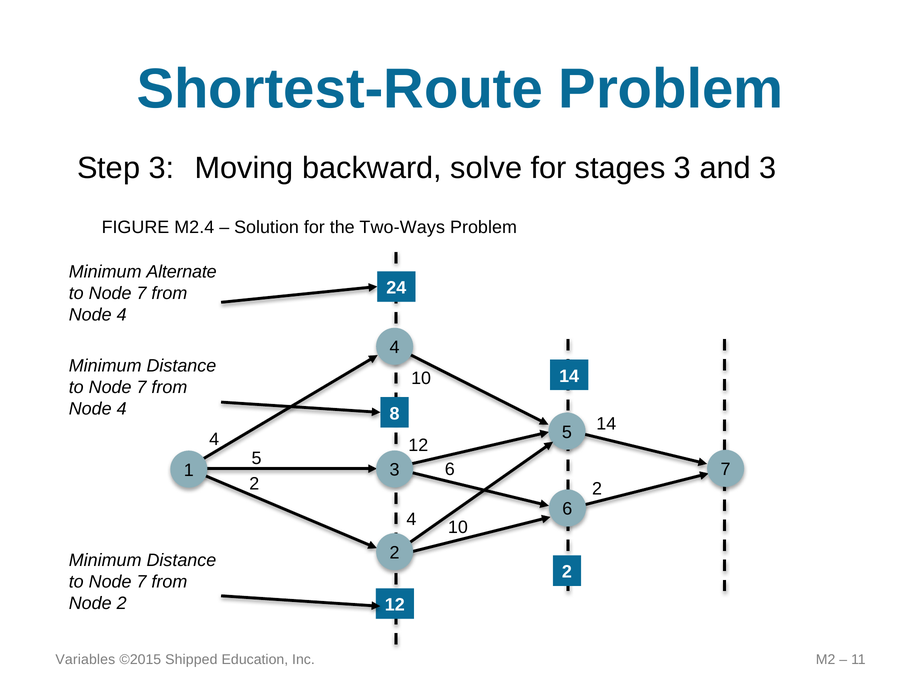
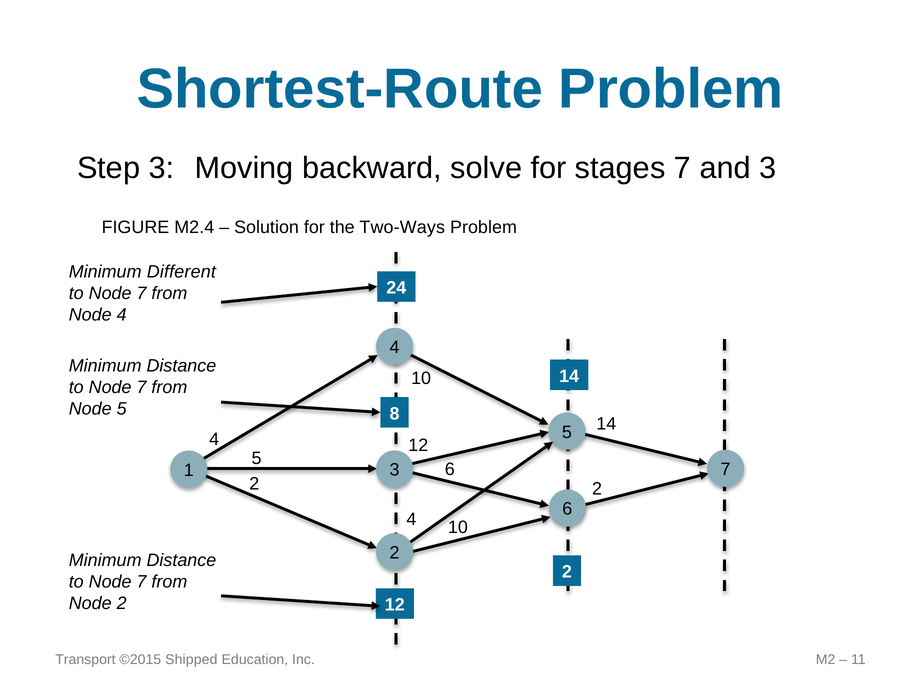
stages 3: 3 -> 7
Alternate: Alternate -> Different
4 at (122, 409): 4 -> 5
Variables: Variables -> Transport
